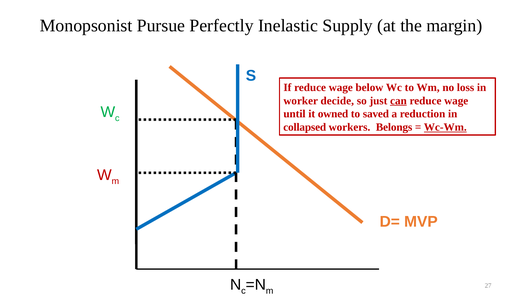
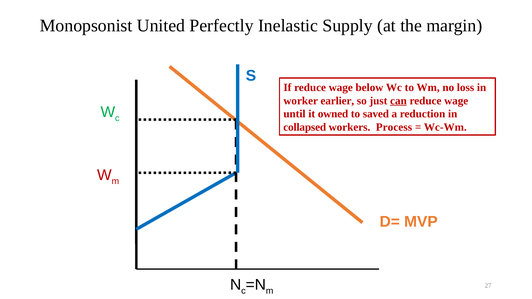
Pursue: Pursue -> United
decide: decide -> earlier
Belongs: Belongs -> Process
Wc-Wm underline: present -> none
